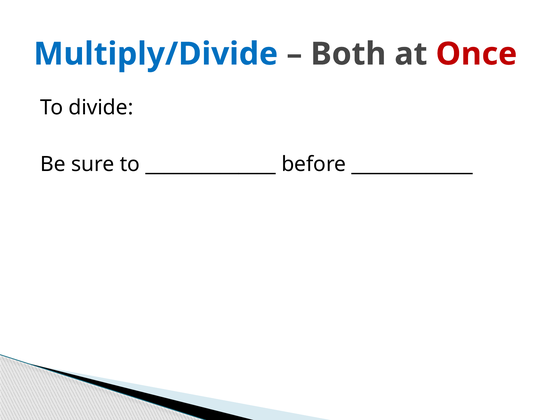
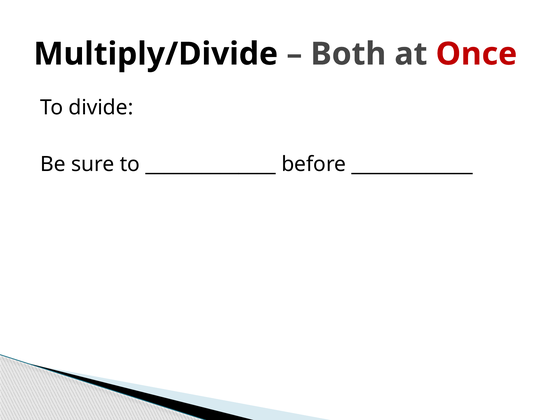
Multiply/Divide colour: blue -> black
